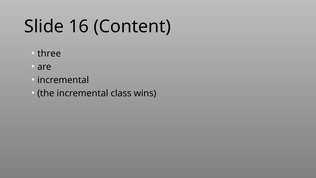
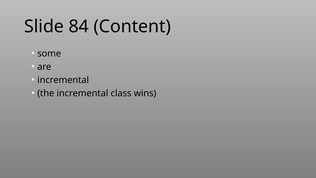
16: 16 -> 84
three: three -> some
